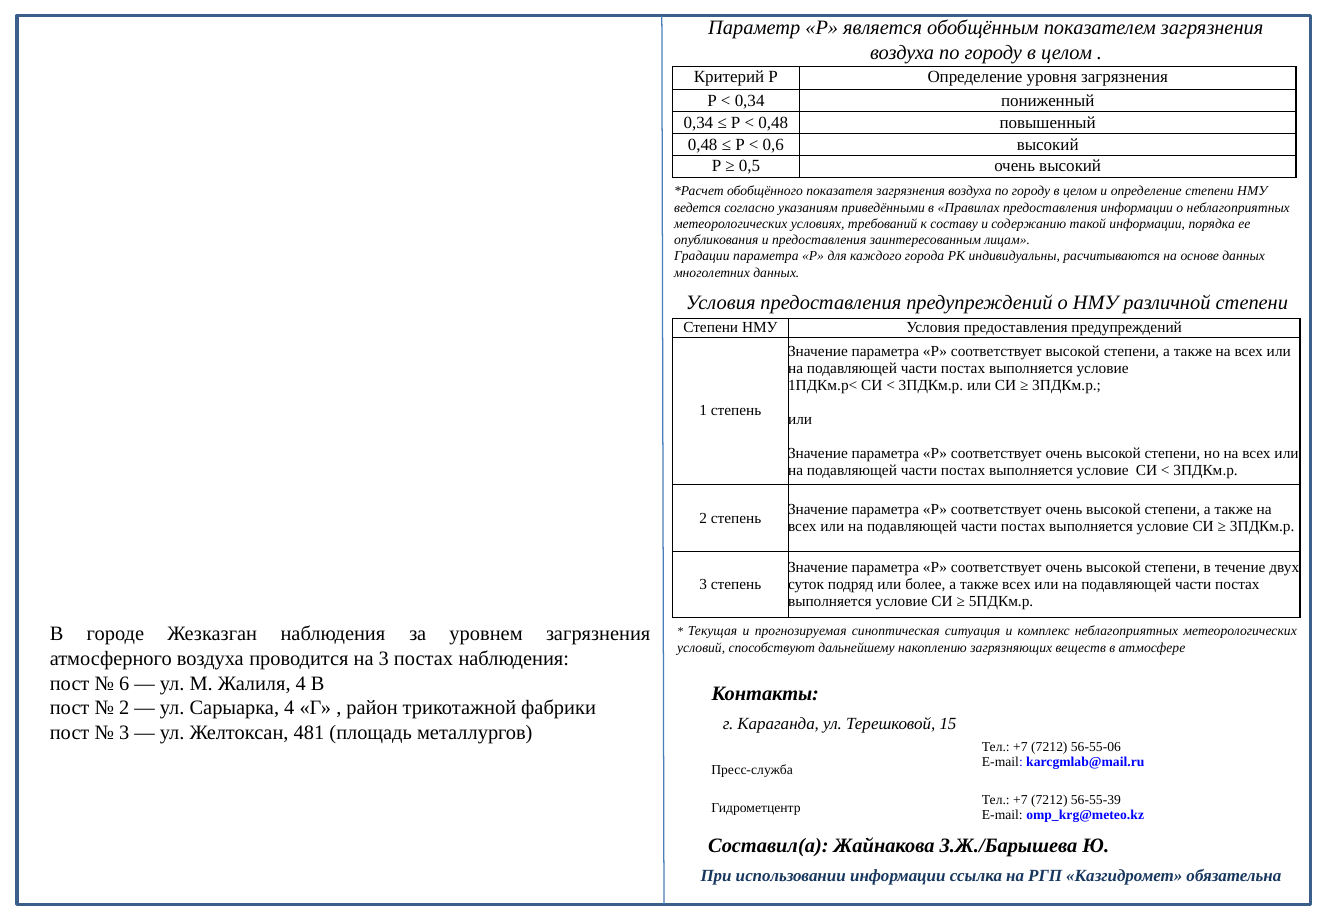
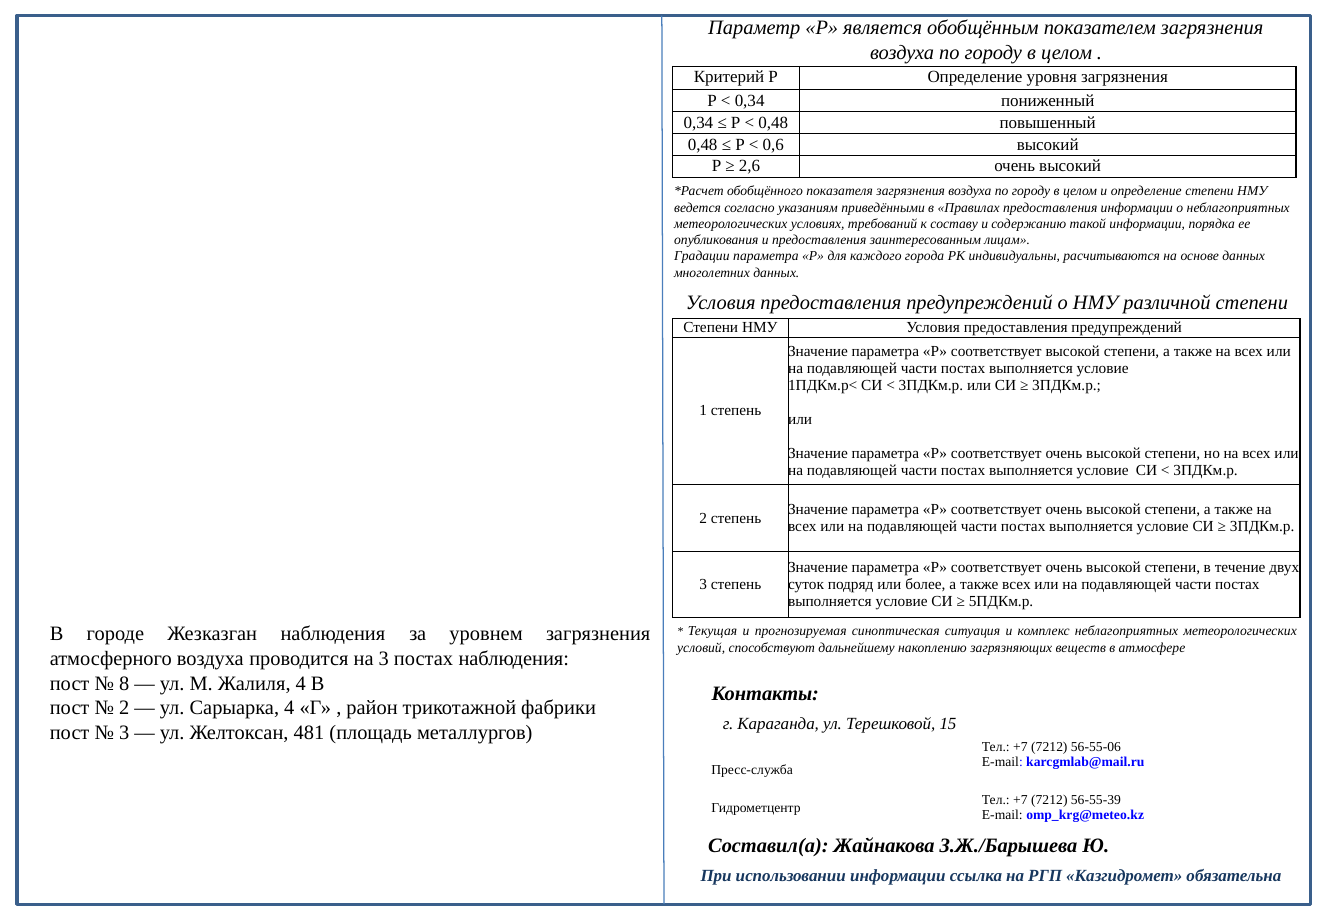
0,5: 0,5 -> 2,6
6: 6 -> 8
